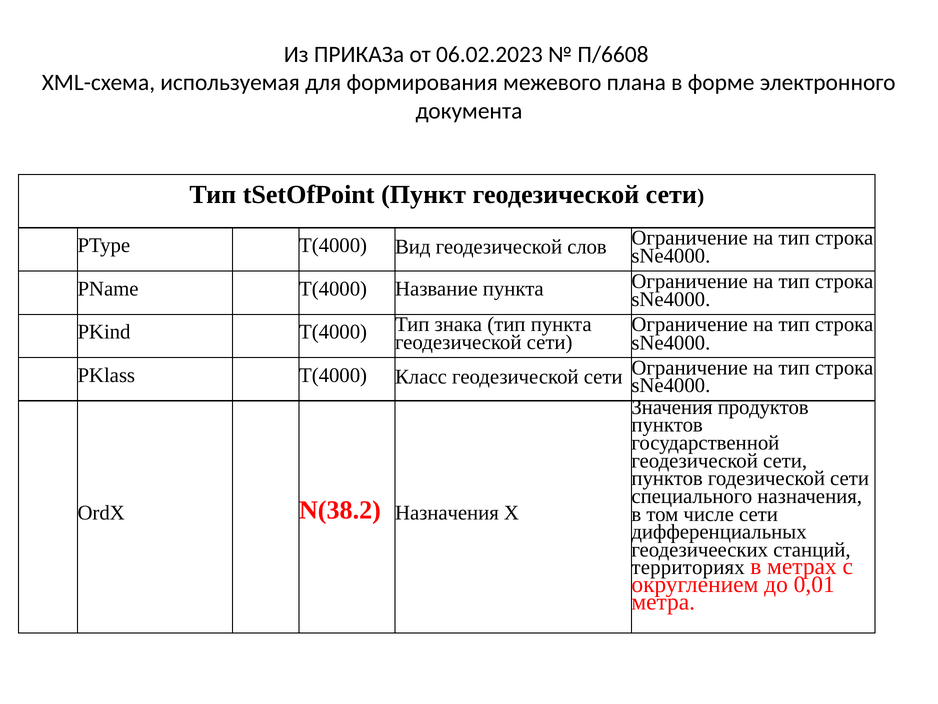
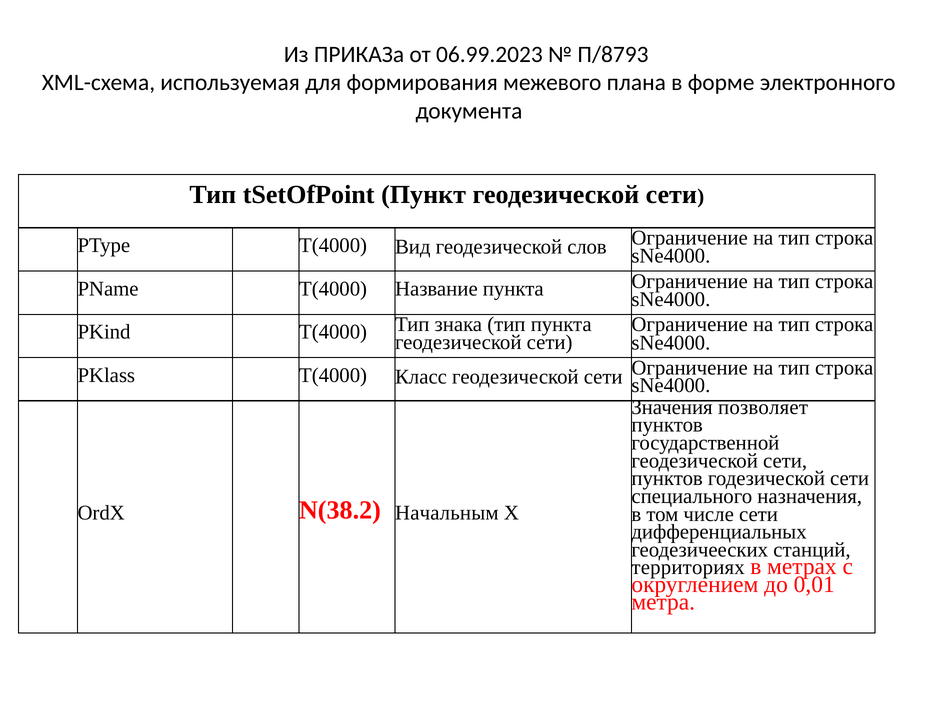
06.02.2023: 06.02.2023 -> 06.99.2023
П/6608: П/6608 -> П/8793
продуктов: продуктов -> позволяет
N(38.2 Назначения: Назначения -> Начальным
